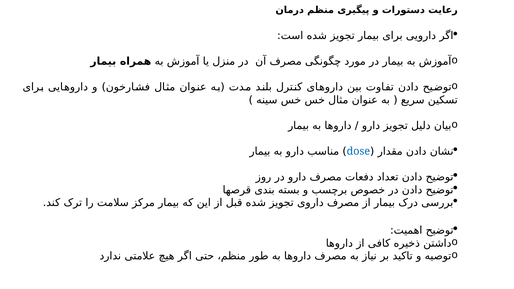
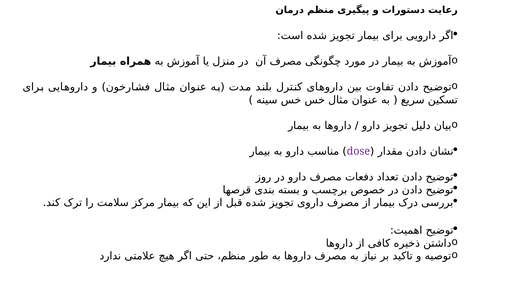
dose colour: blue -> purple
